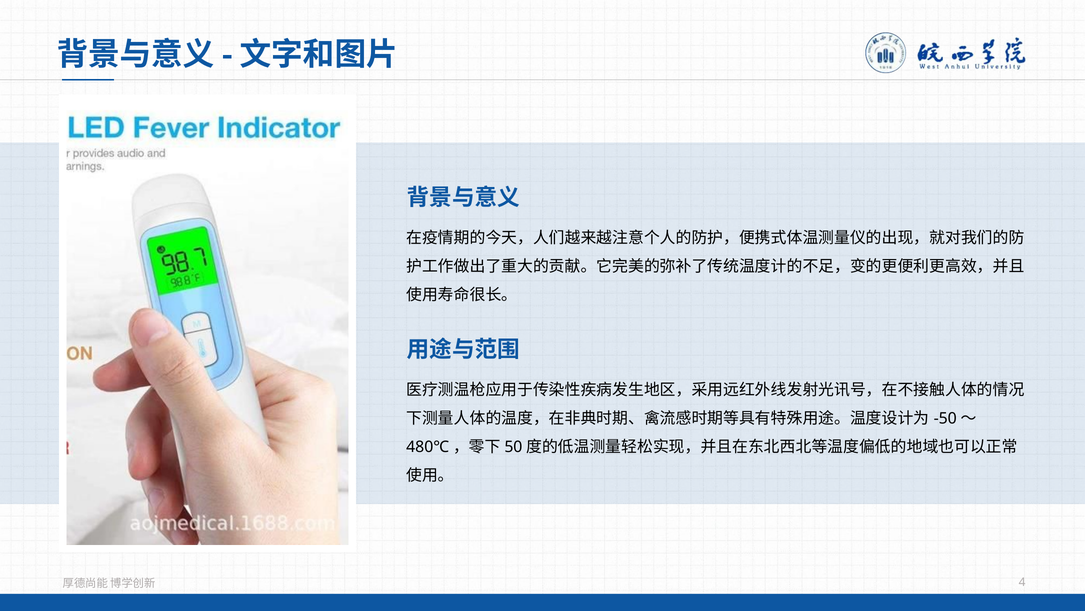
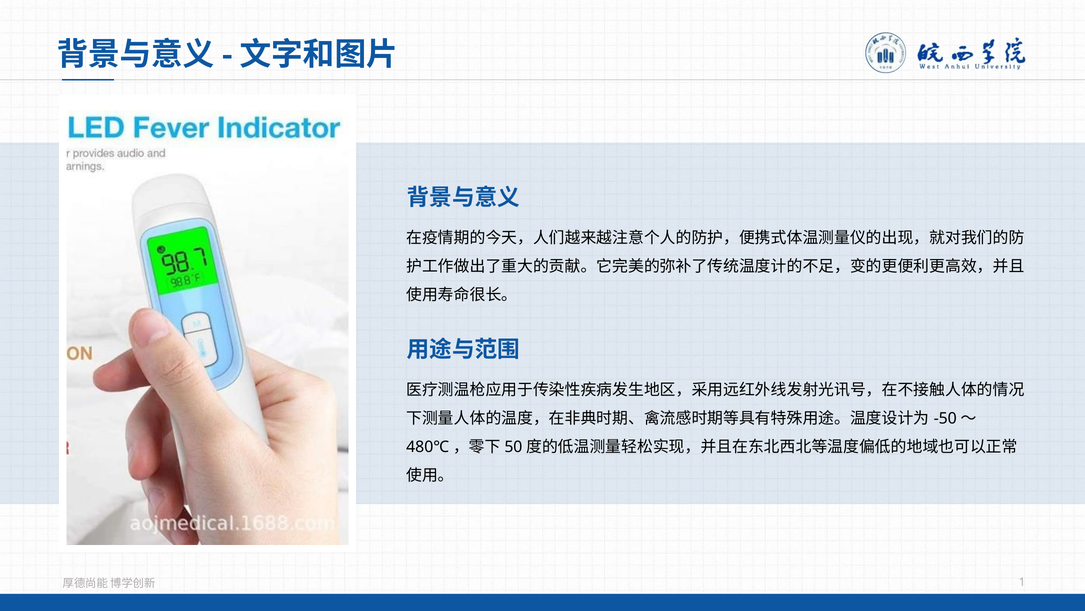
4: 4 -> 1
